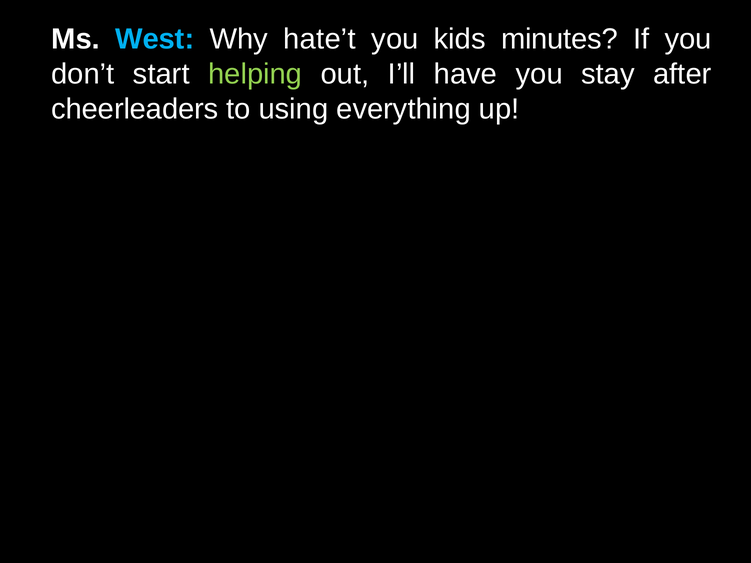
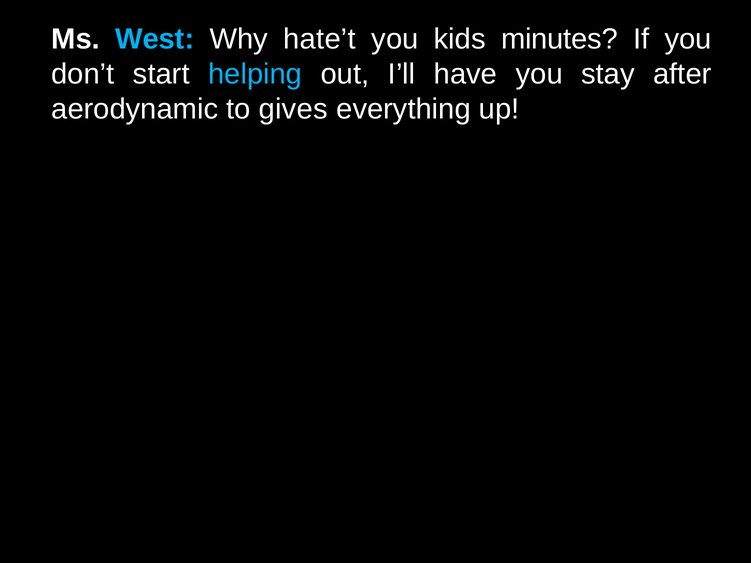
helping colour: light green -> light blue
cheerleaders: cheerleaders -> aerodynamic
using: using -> gives
